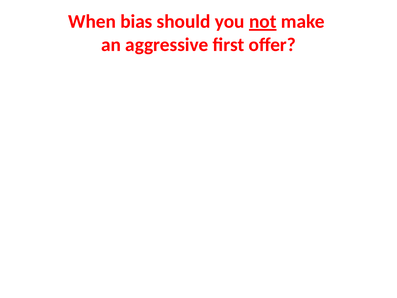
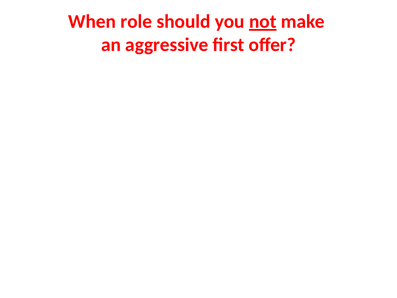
bias: bias -> role
